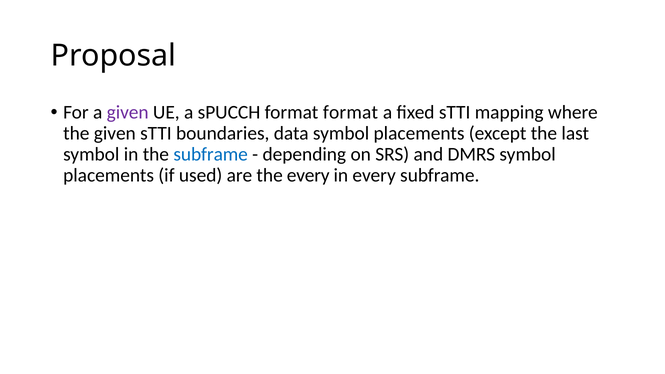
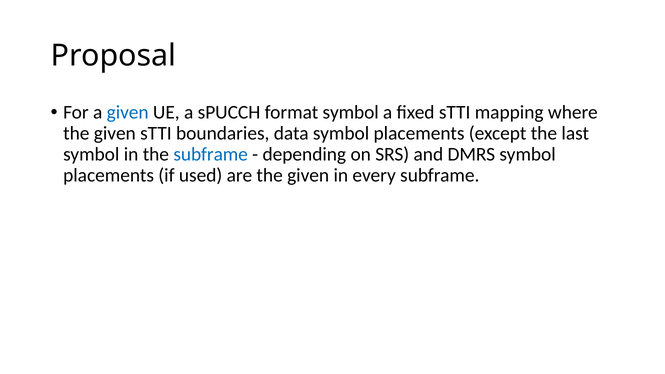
given at (128, 112) colour: purple -> blue
format format: format -> symbol
are the every: every -> given
